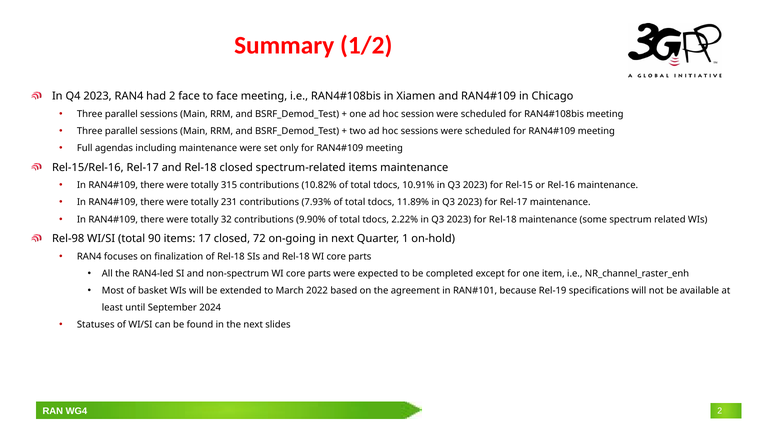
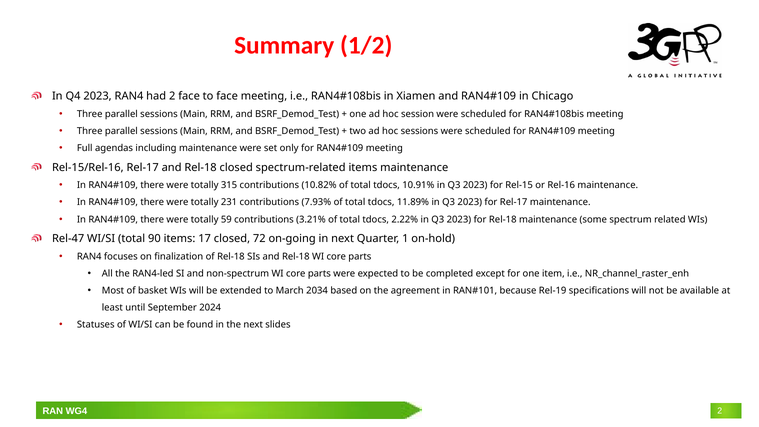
32: 32 -> 59
9.90%: 9.90% -> 3.21%
Rel-98: Rel-98 -> Rel-47
2022: 2022 -> 2034
